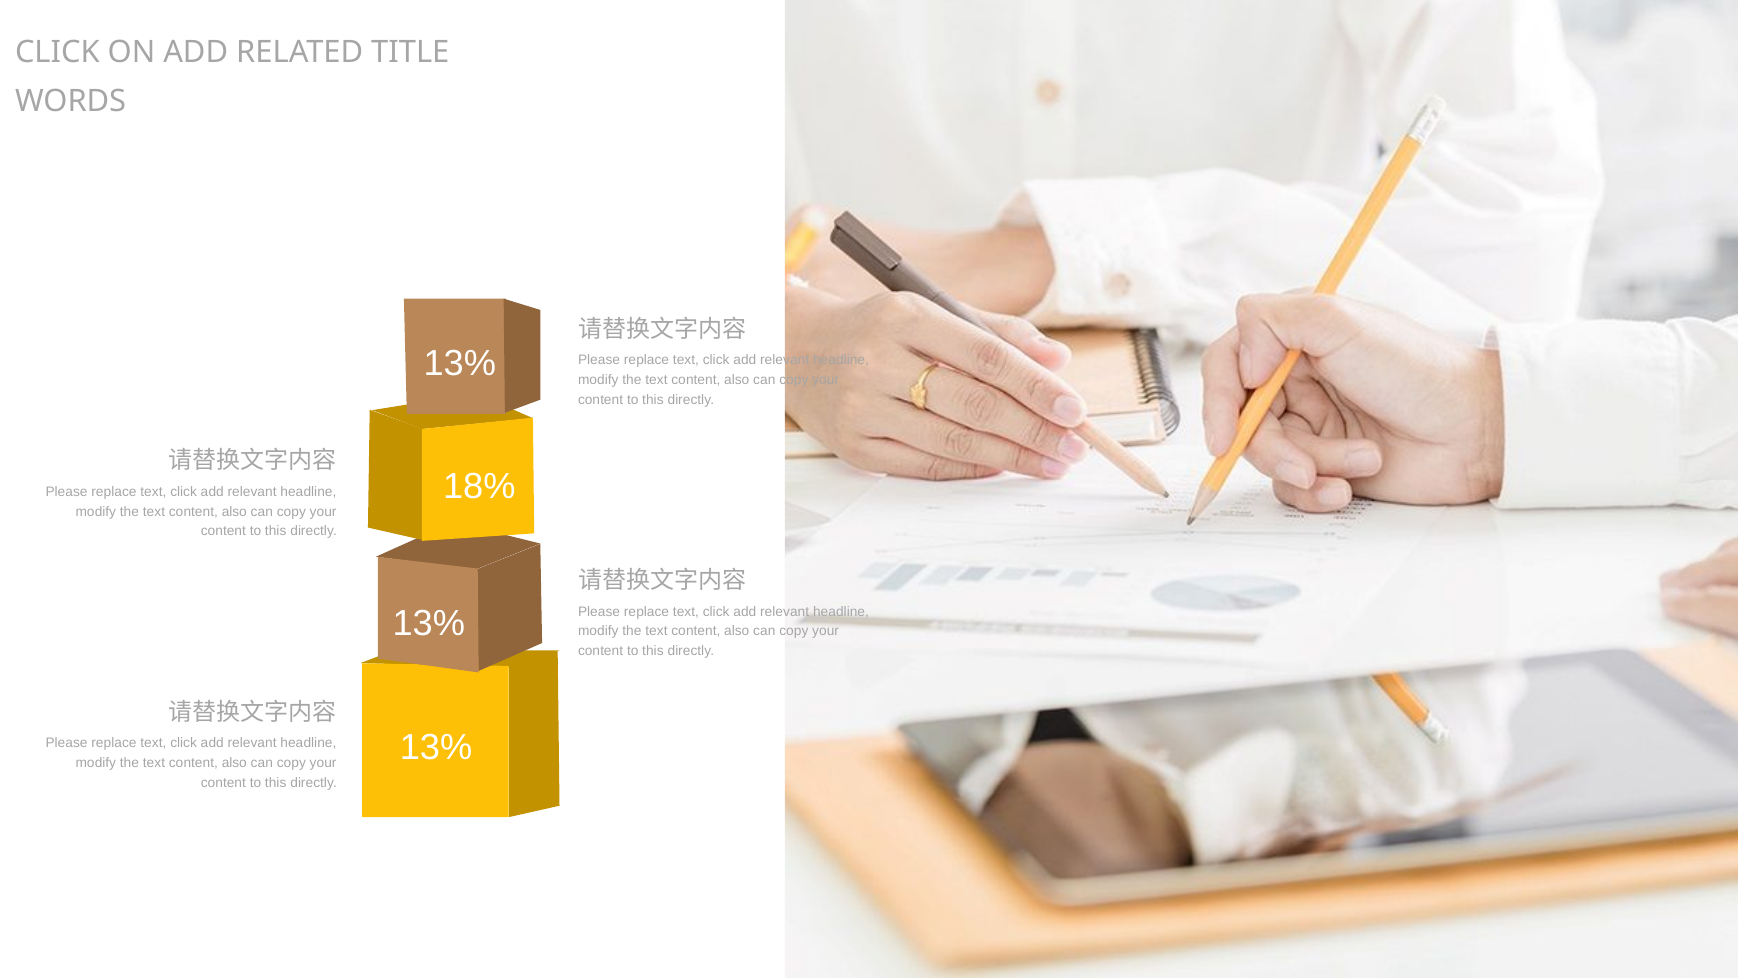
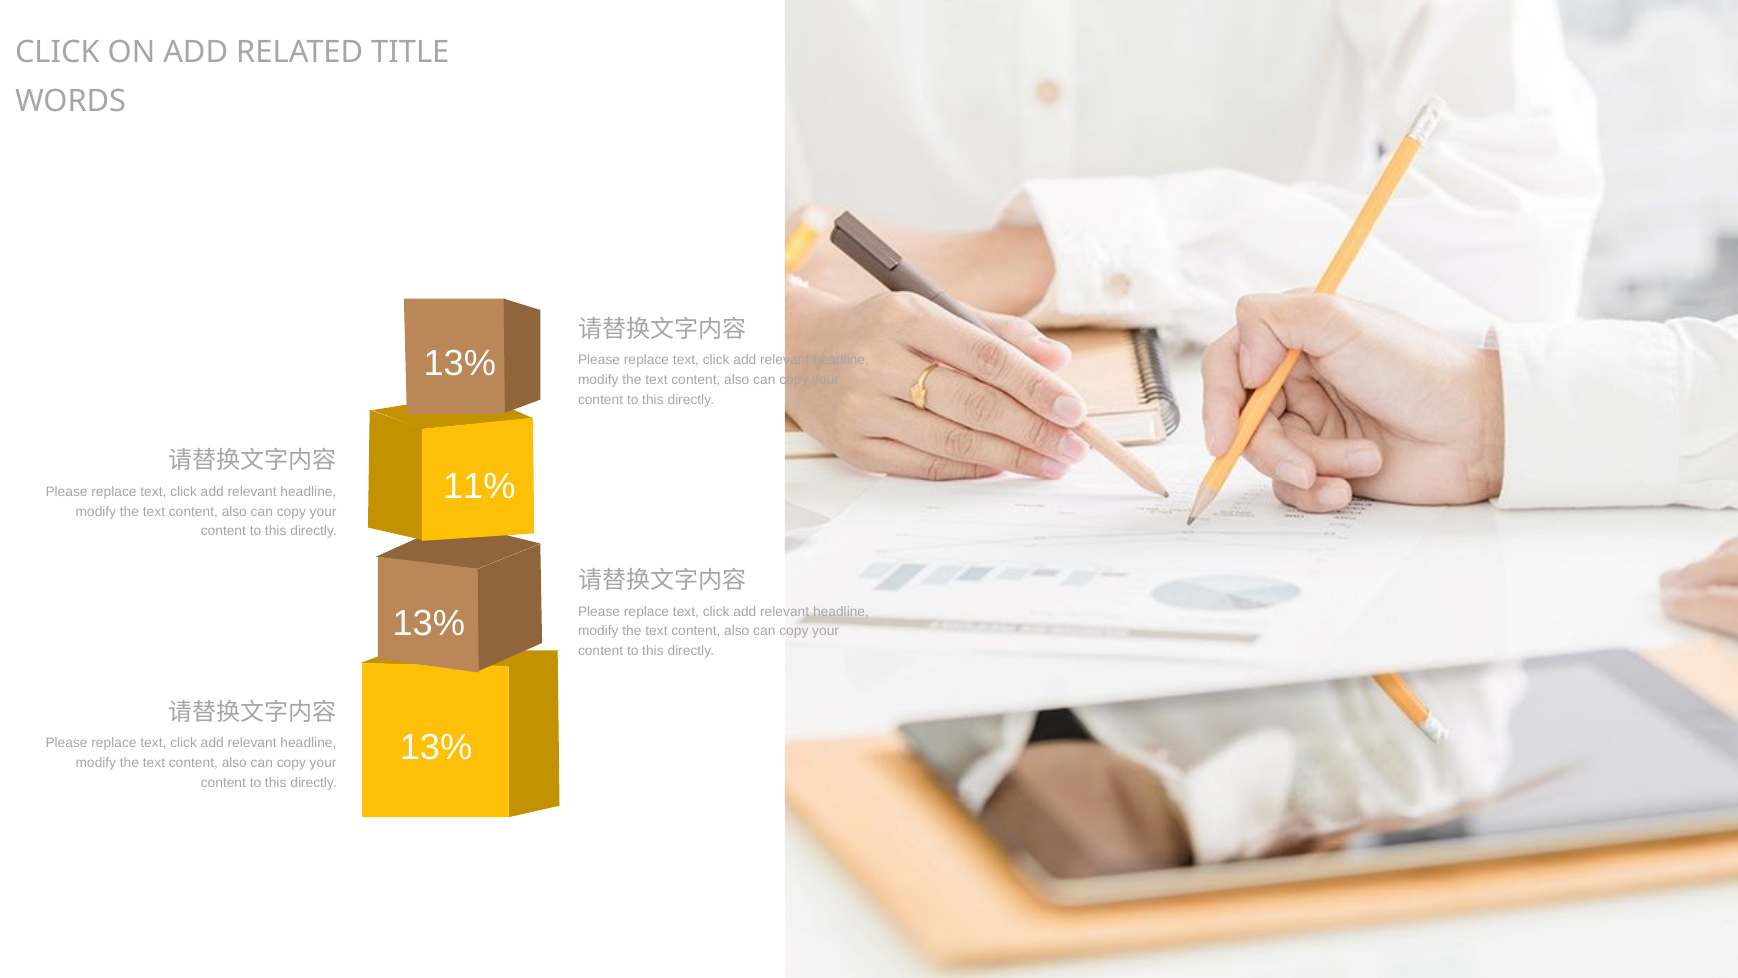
18%: 18% -> 11%
